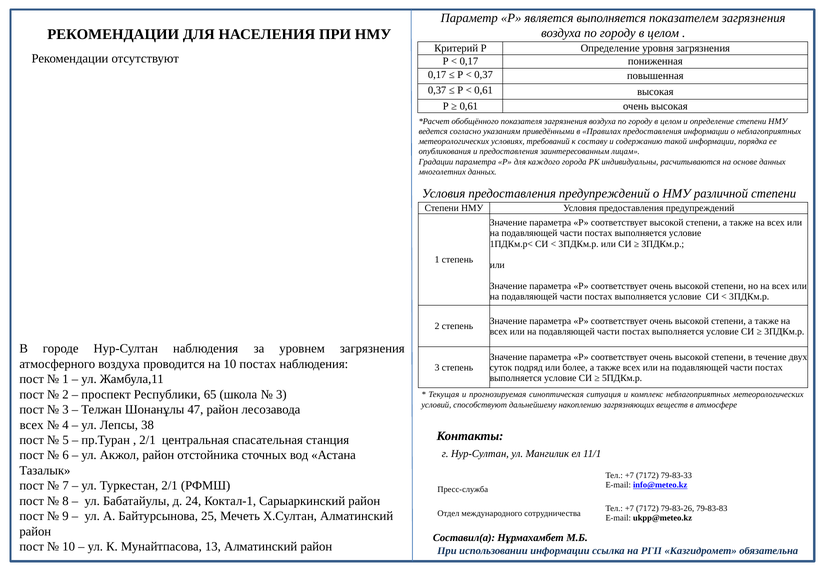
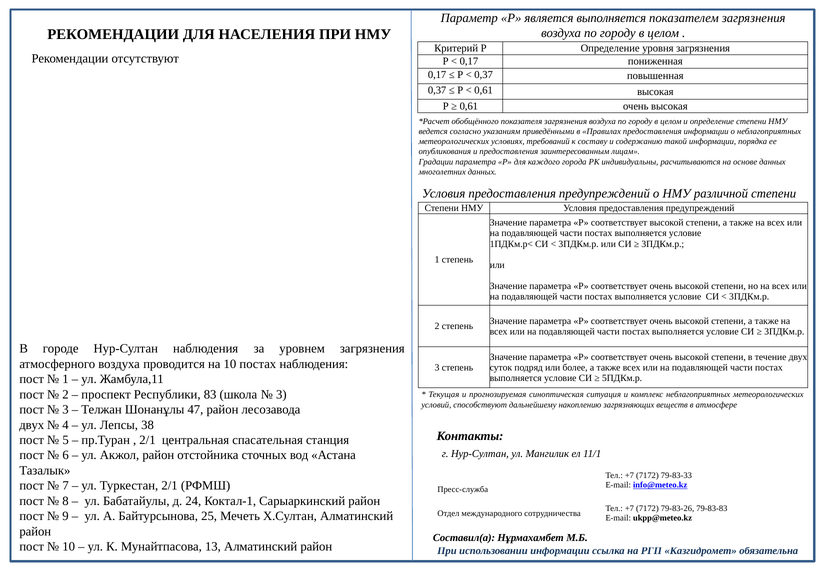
65: 65 -> 83
всех at (32, 425): всех -> двух
